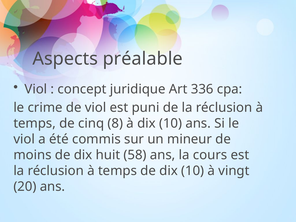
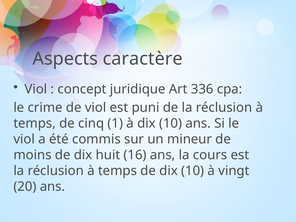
préalable: préalable -> caractère
8: 8 -> 1
58: 58 -> 16
